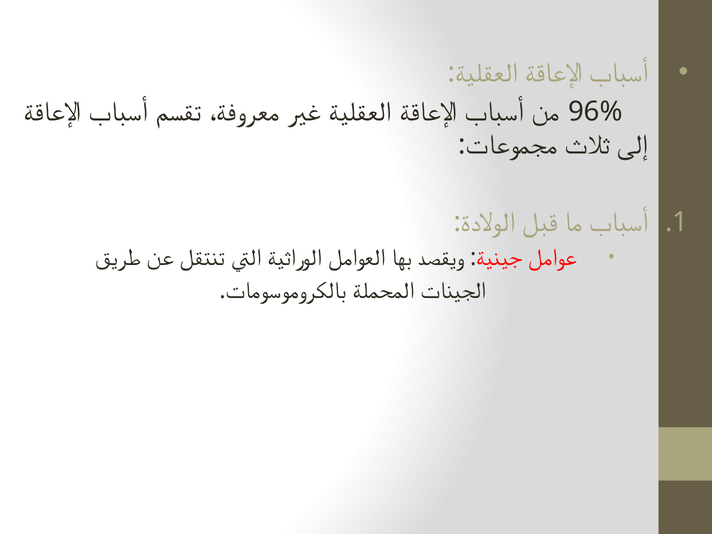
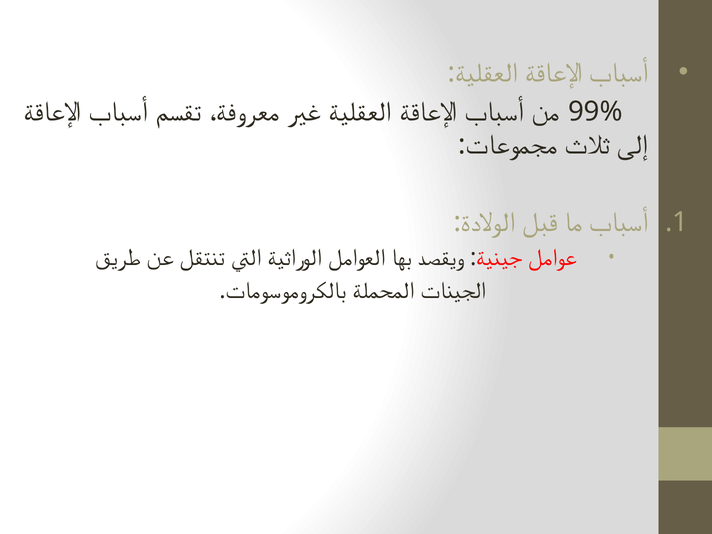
96%: 96% -> 99%
